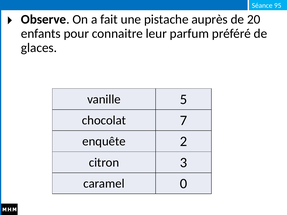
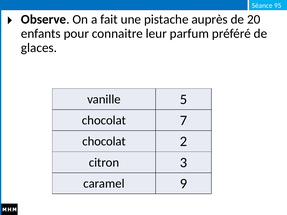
enquête at (104, 142): enquête -> chocolat
0: 0 -> 9
